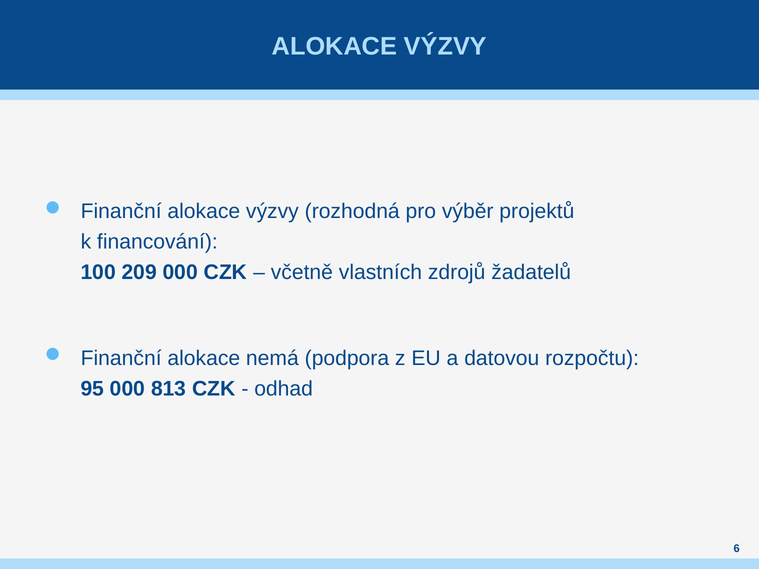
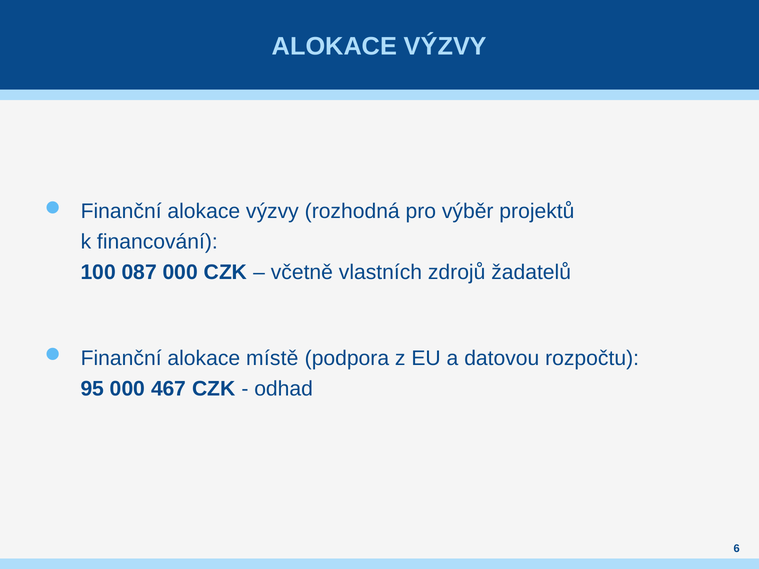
209: 209 -> 087
nemá: nemá -> místě
813: 813 -> 467
